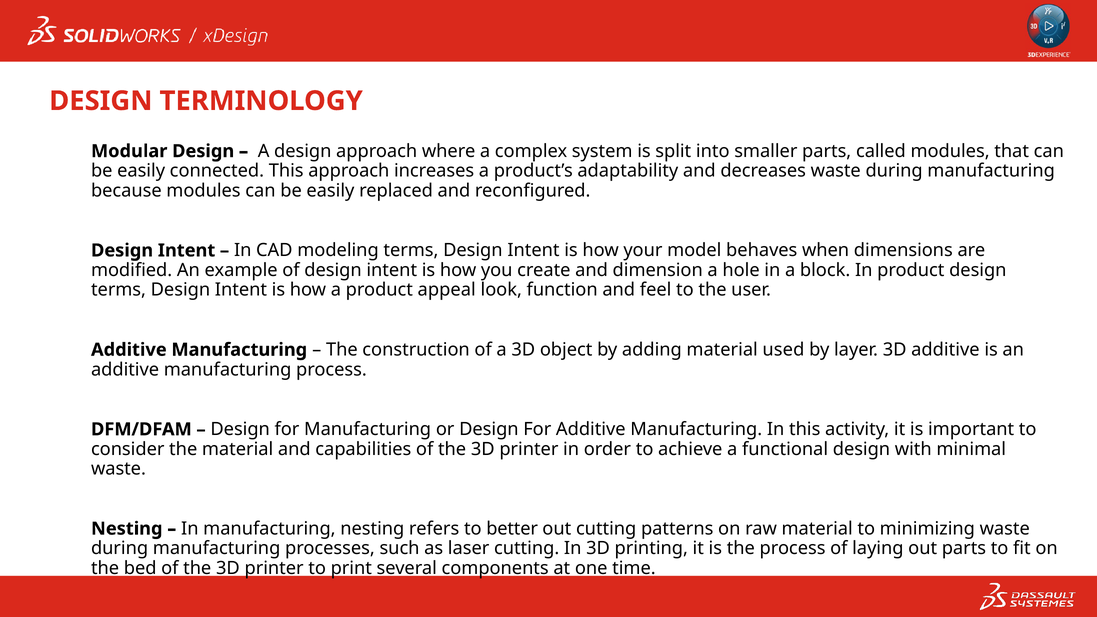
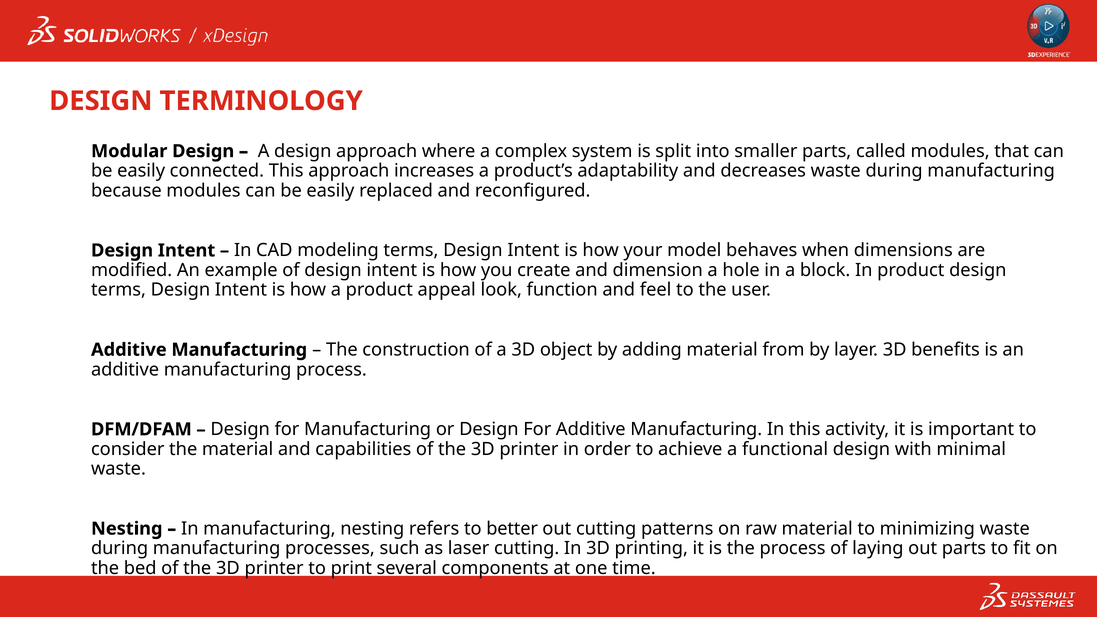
used: used -> from
3D additive: additive -> benefits
